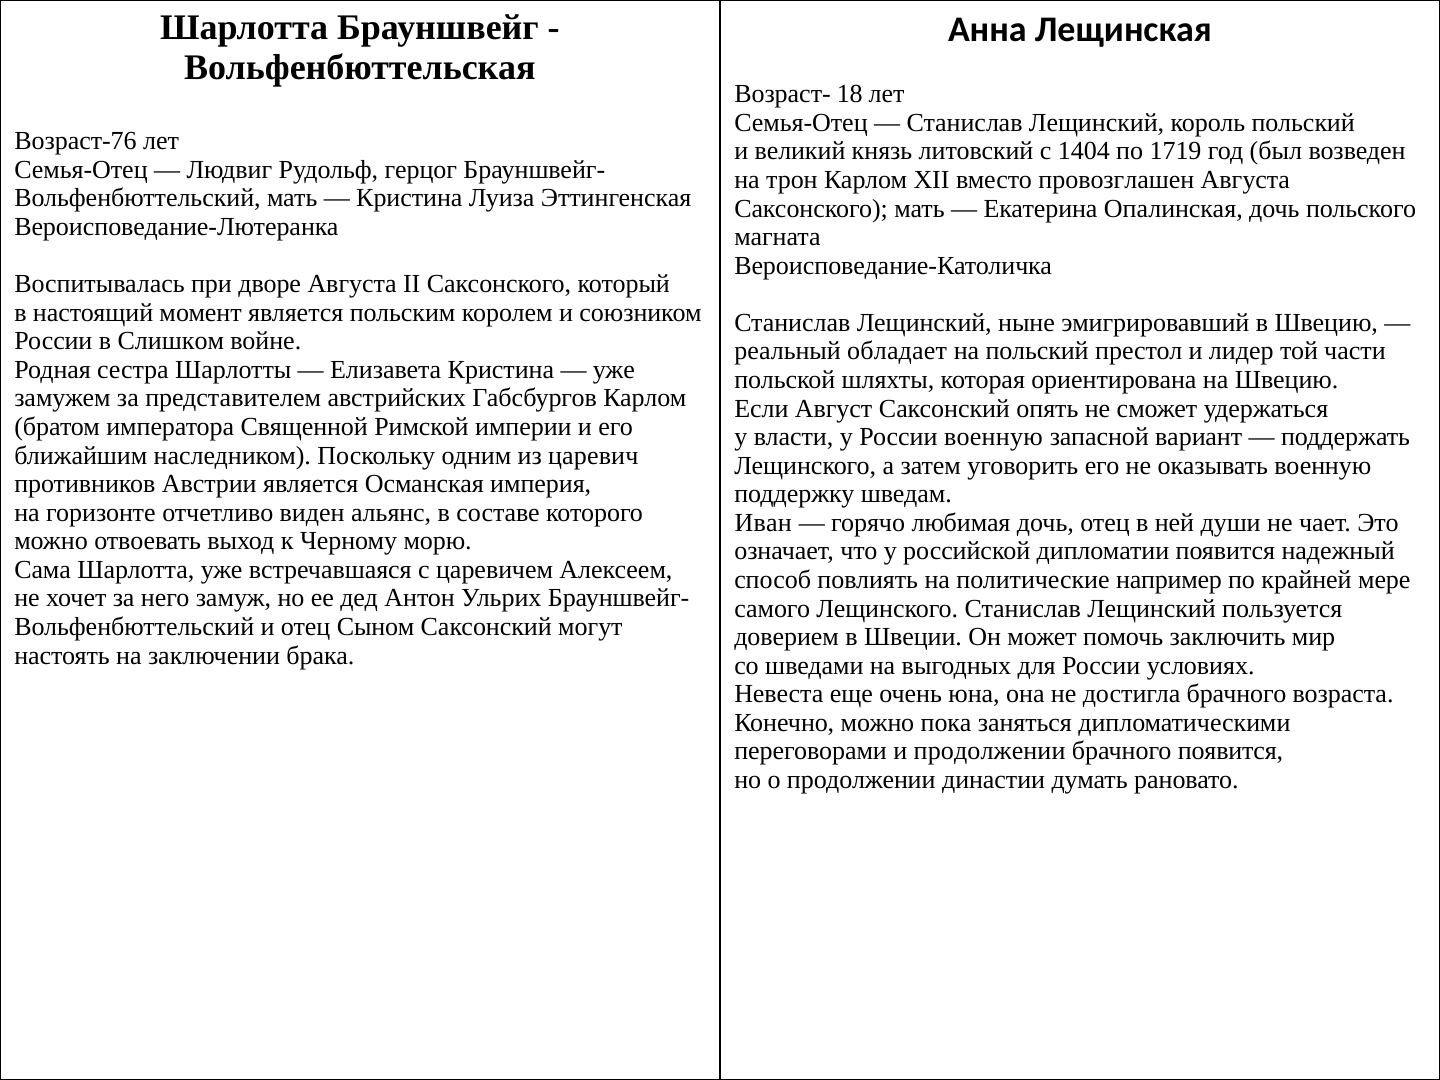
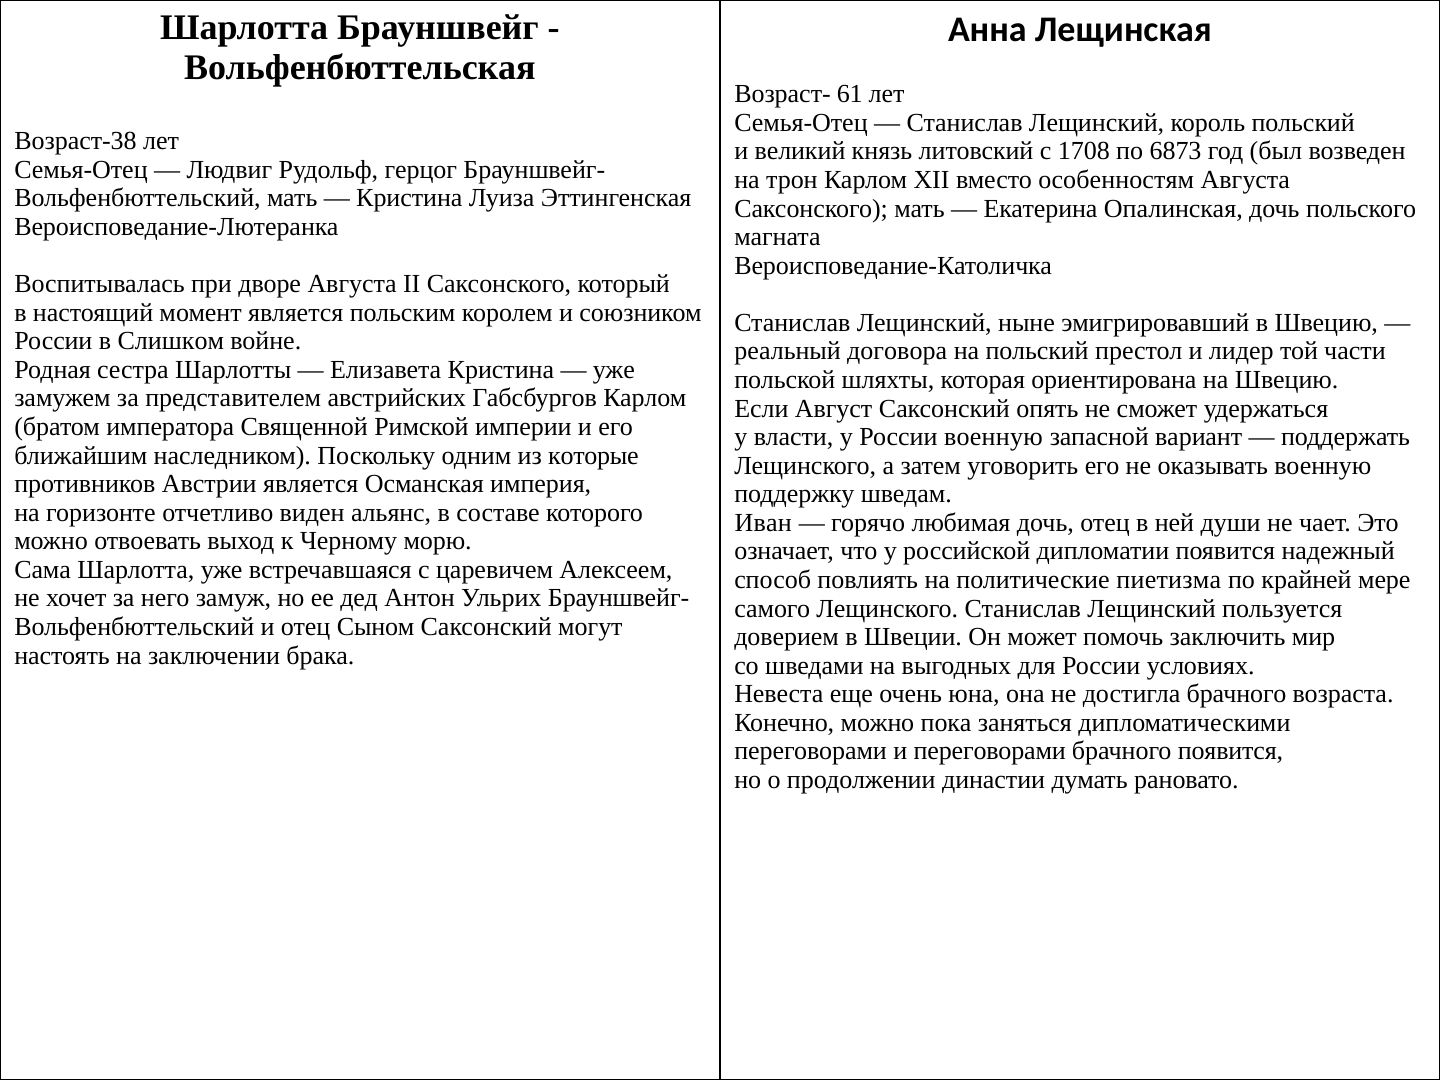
18: 18 -> 61
Возраст-76: Возраст-76 -> Возраст-38
1404: 1404 -> 1708
1719: 1719 -> 6873
провозглашен: провозглашен -> особенностям
обладает: обладает -> договора
царевич: царевич -> которые
например: например -> пиетизма
и продолжении: продолжении -> переговорами
